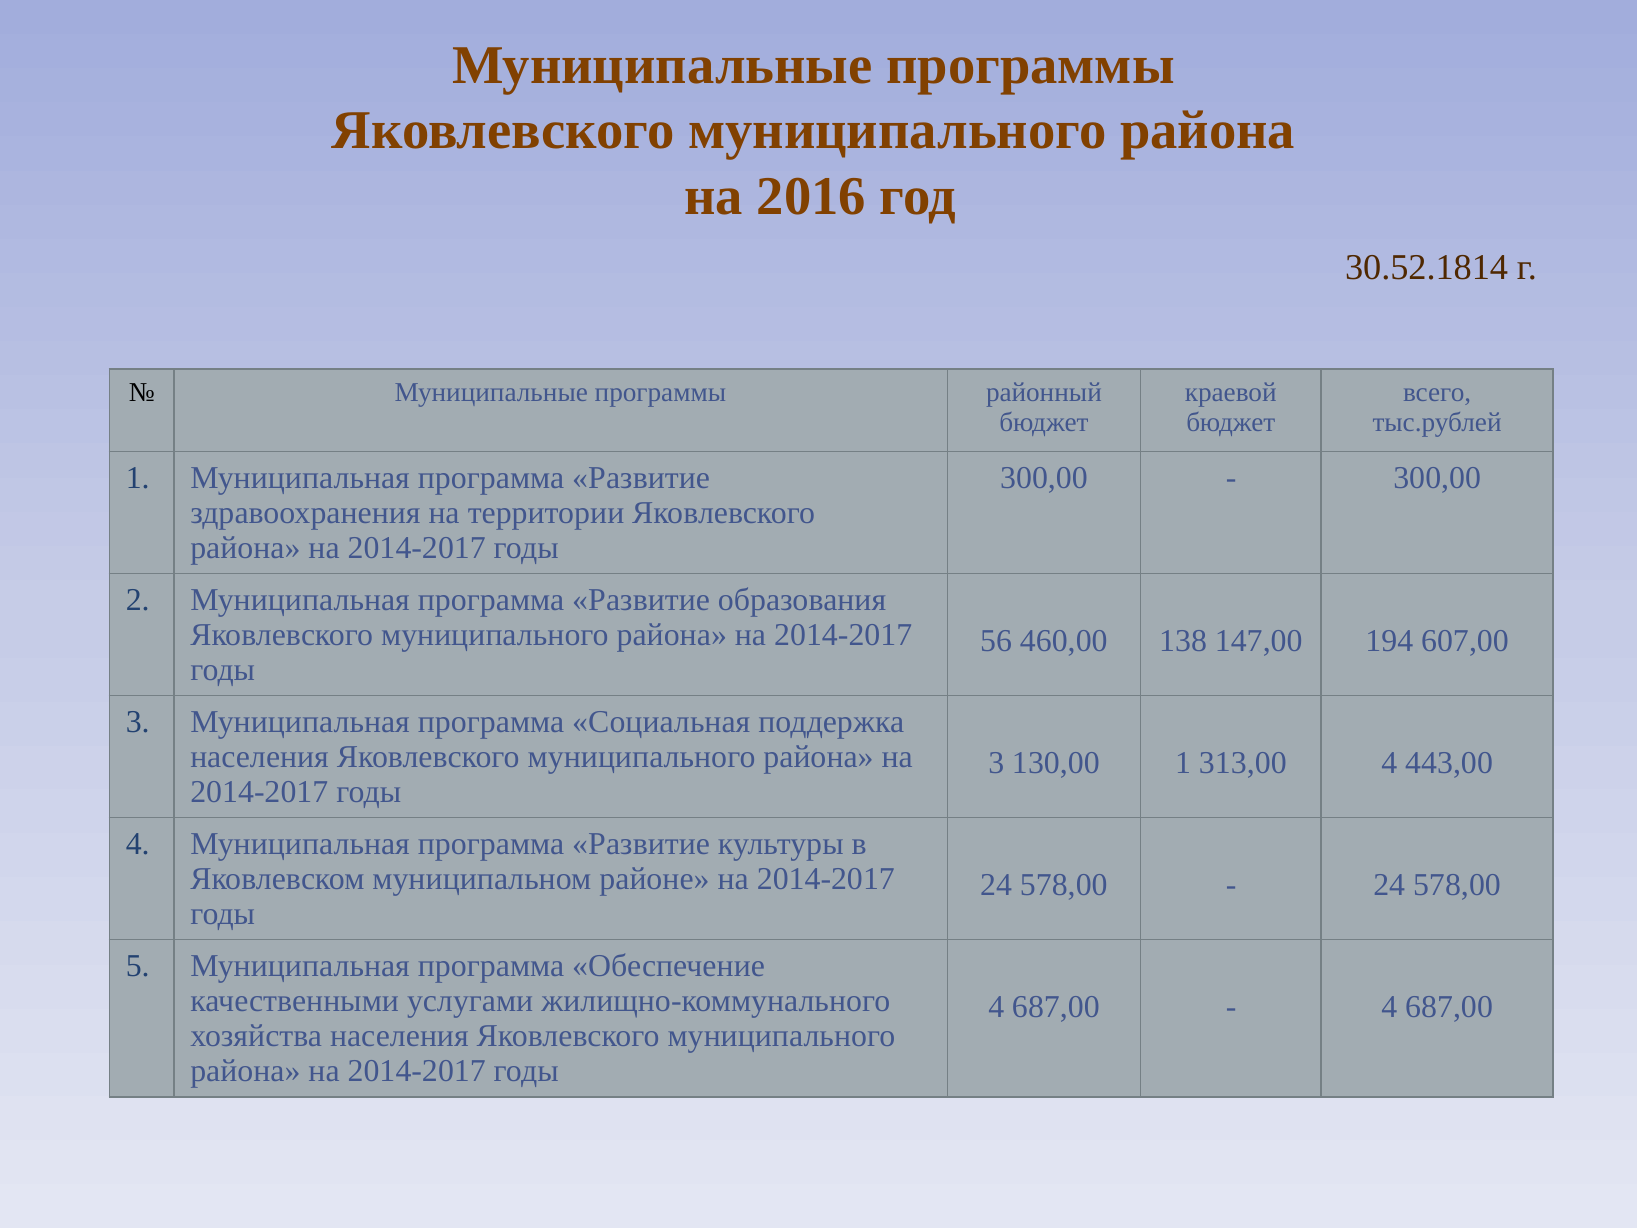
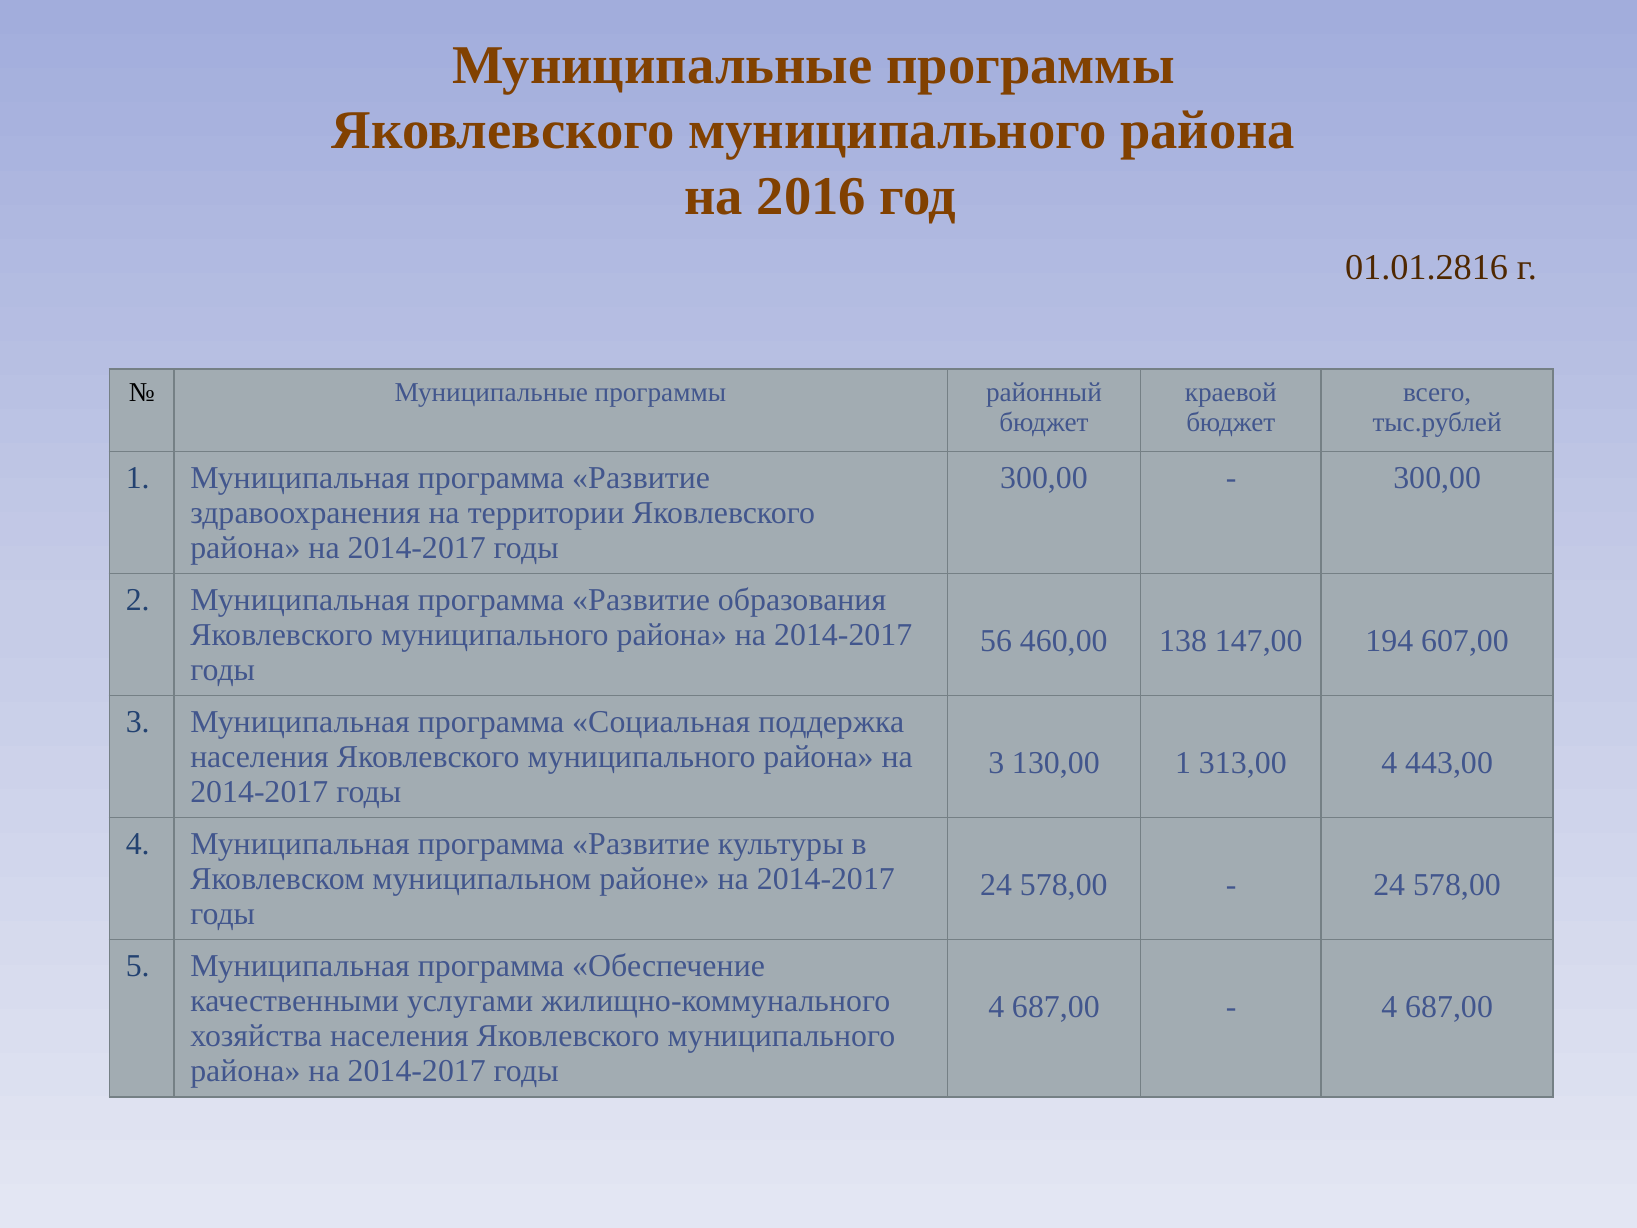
30.52.1814: 30.52.1814 -> 01.01.2816
